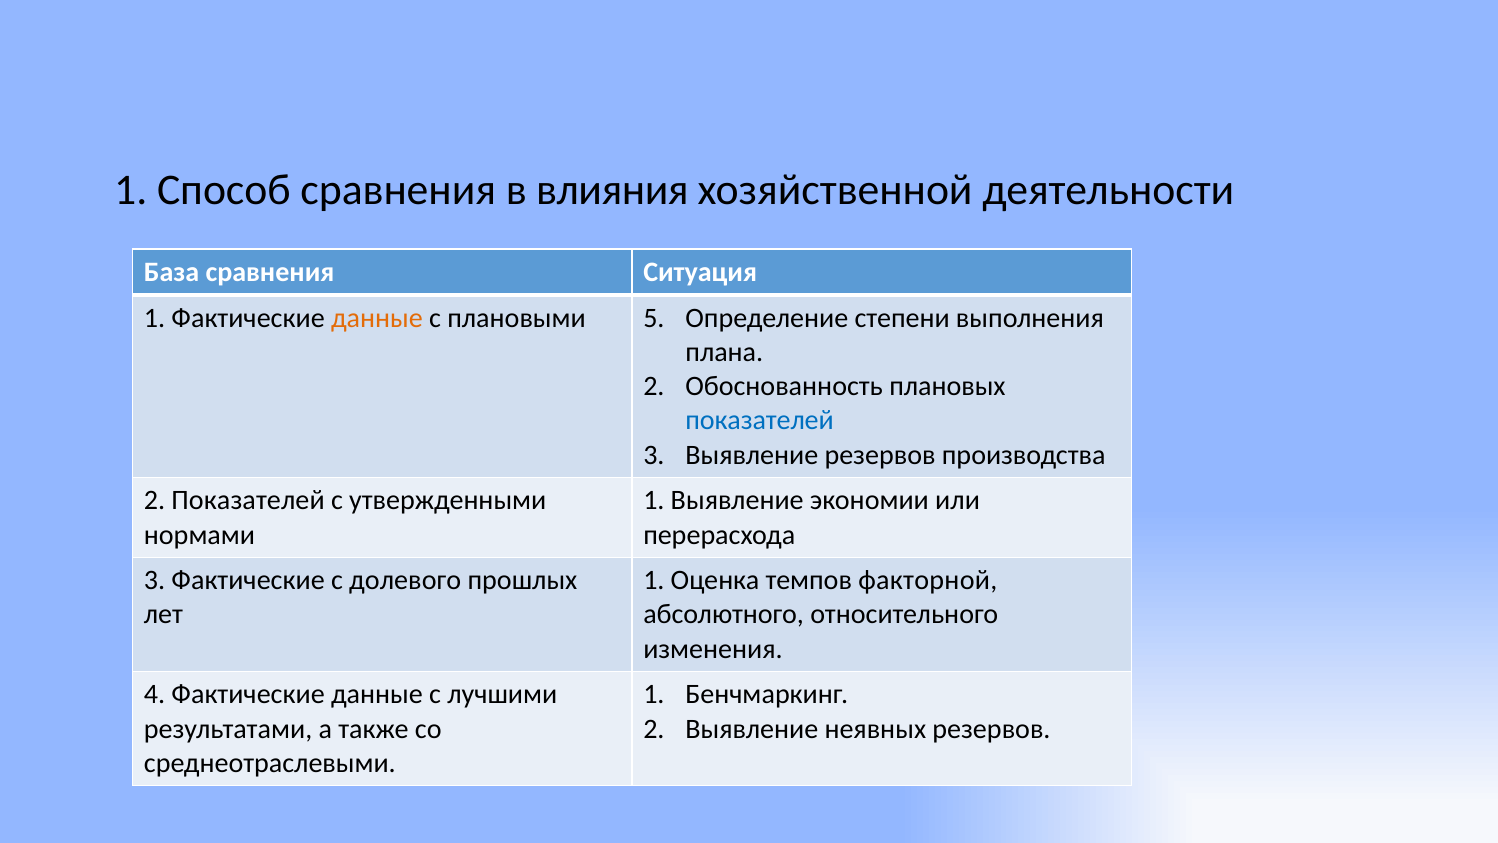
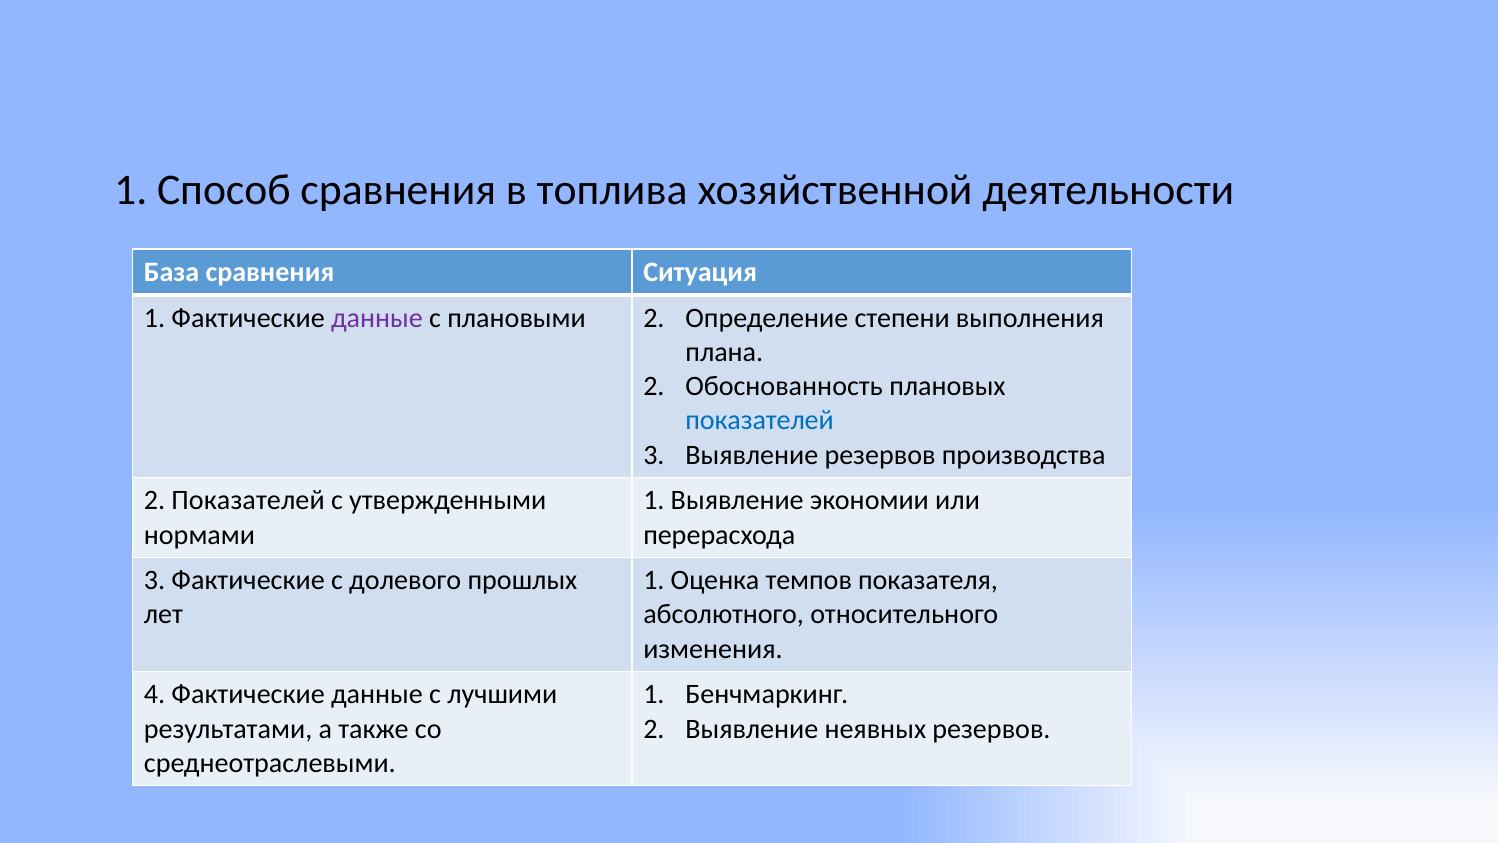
влияния: влияния -> топлива
данные at (377, 318) colour: orange -> purple
плановыми 5: 5 -> 2
факторной: факторной -> показателя
